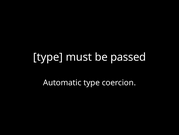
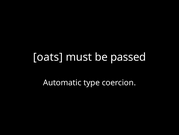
type at (48, 57): type -> oats
